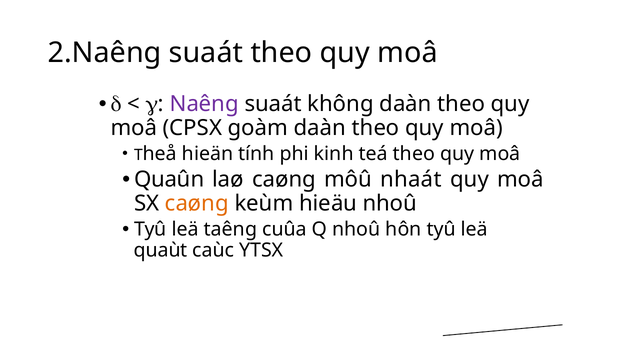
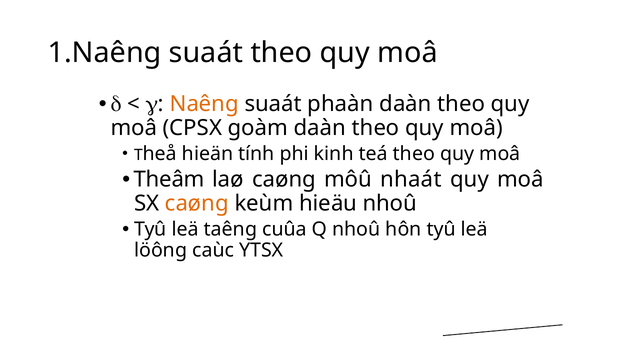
2.Naêng: 2.Naêng -> 1.Naêng
Naêng colour: purple -> orange
không: không -> phaàn
Quaûn: Quaûn -> Theâm
quaùt: quaùt -> löông
